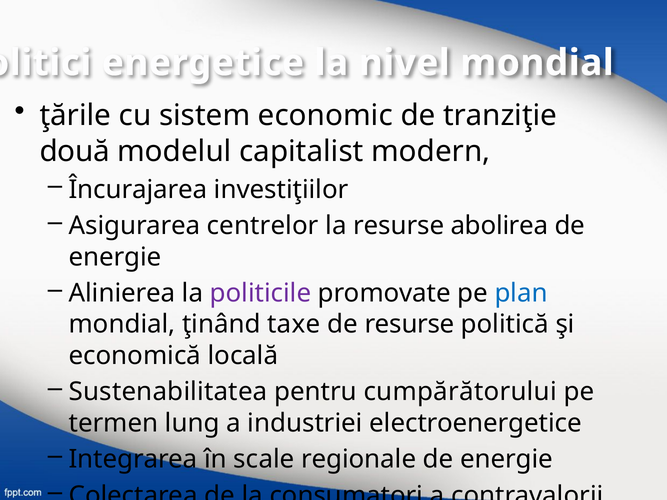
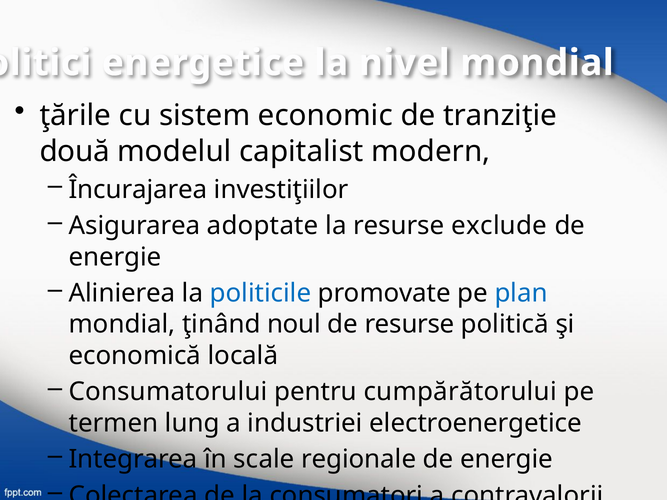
centrelor: centrelor -> adoptate
abolirea: abolirea -> exclude
politicile colour: purple -> blue
taxe: taxe -> noul
Sustenabilitatea: Sustenabilitatea -> Consumatorului
